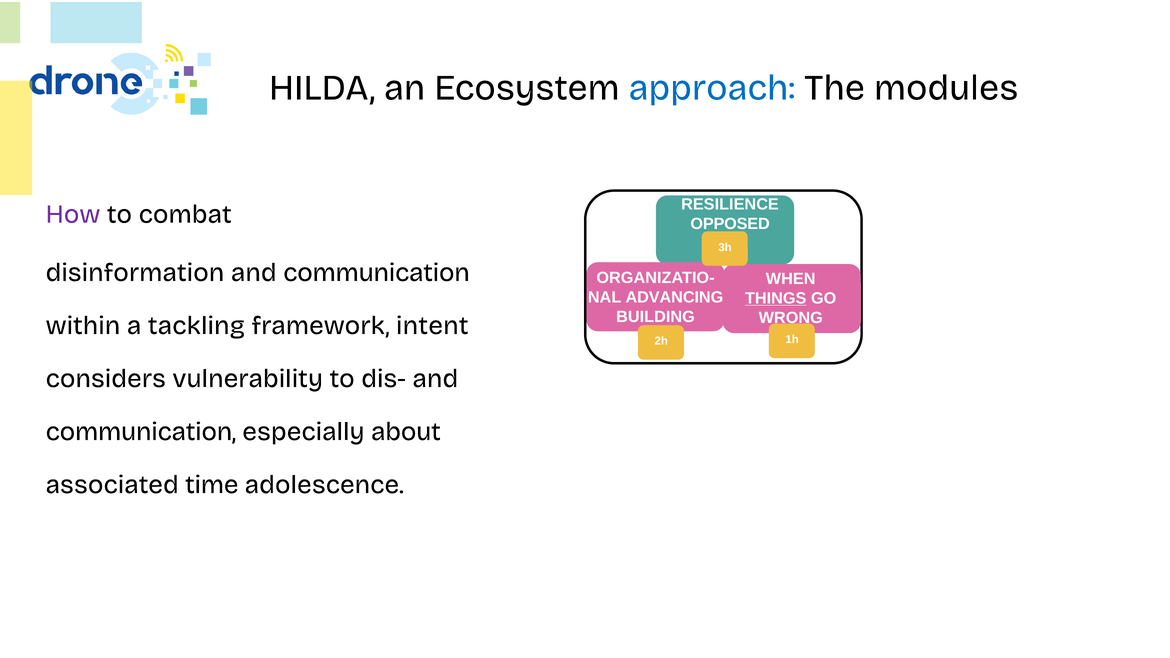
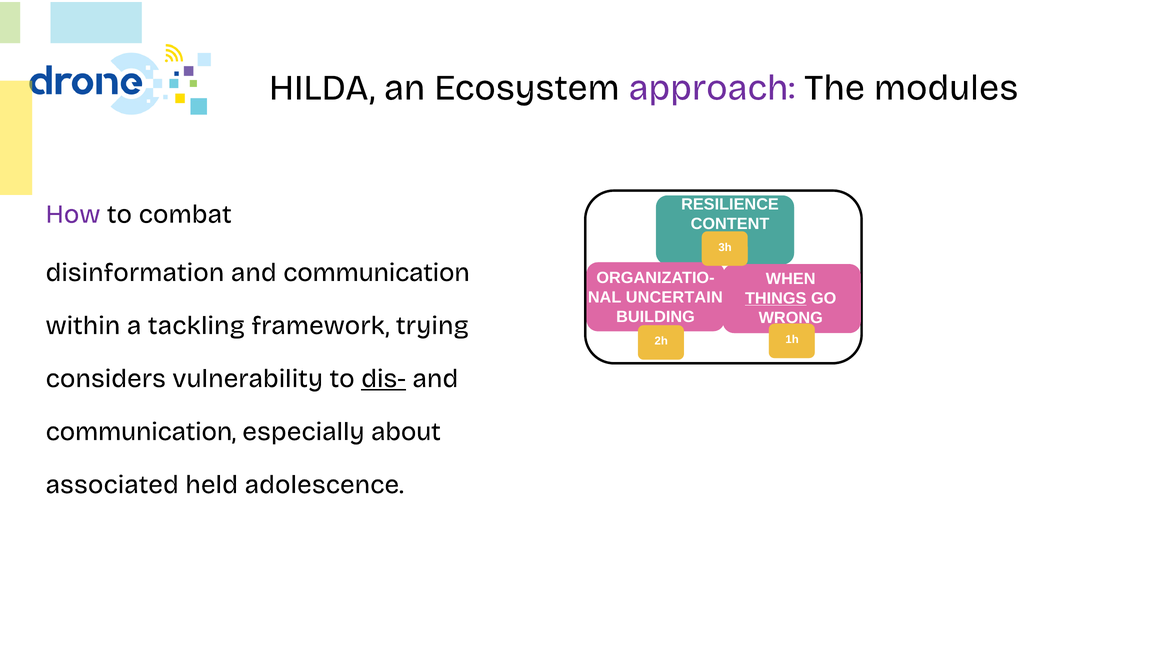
approach colour: blue -> purple
OPPOSED: OPPOSED -> CONTENT
ADVANCING: ADVANCING -> UNCERTAIN
intent: intent -> trying
dis- underline: none -> present
time: time -> held
